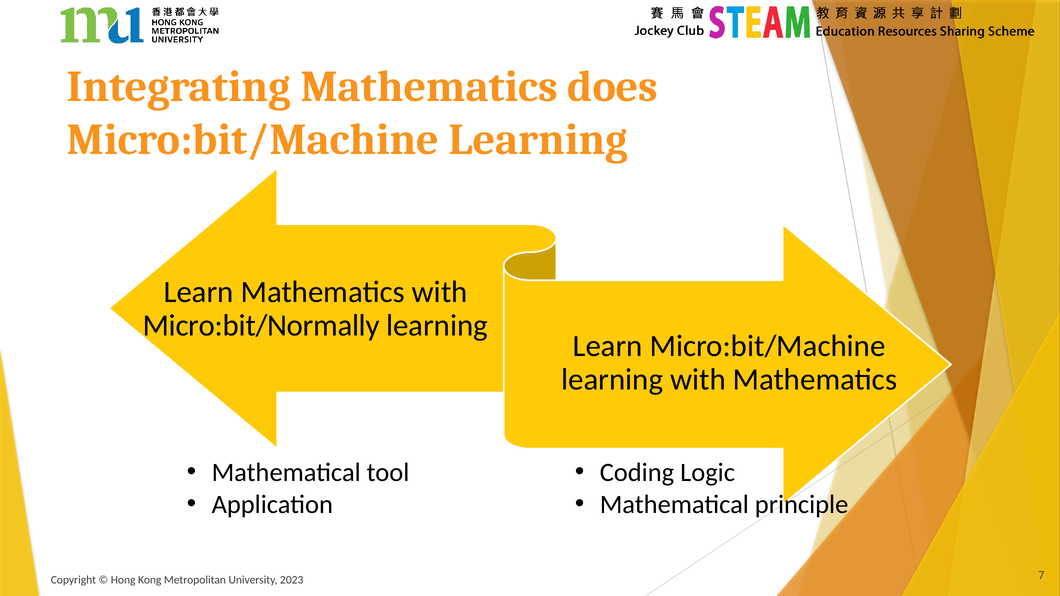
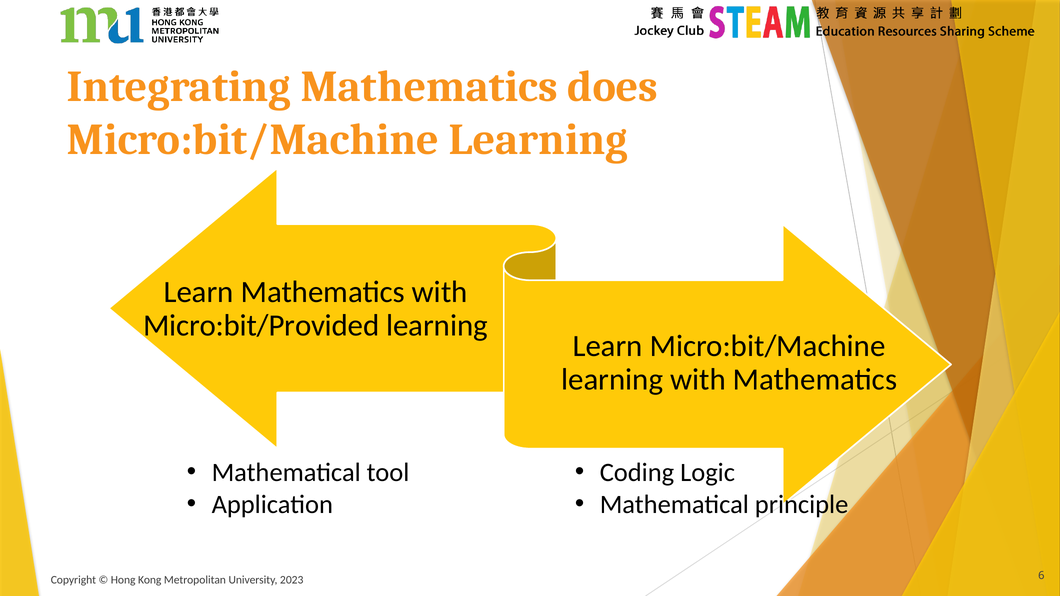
Micro:bit/Normally: Micro:bit/Normally -> Micro:bit/Provided
7: 7 -> 6
